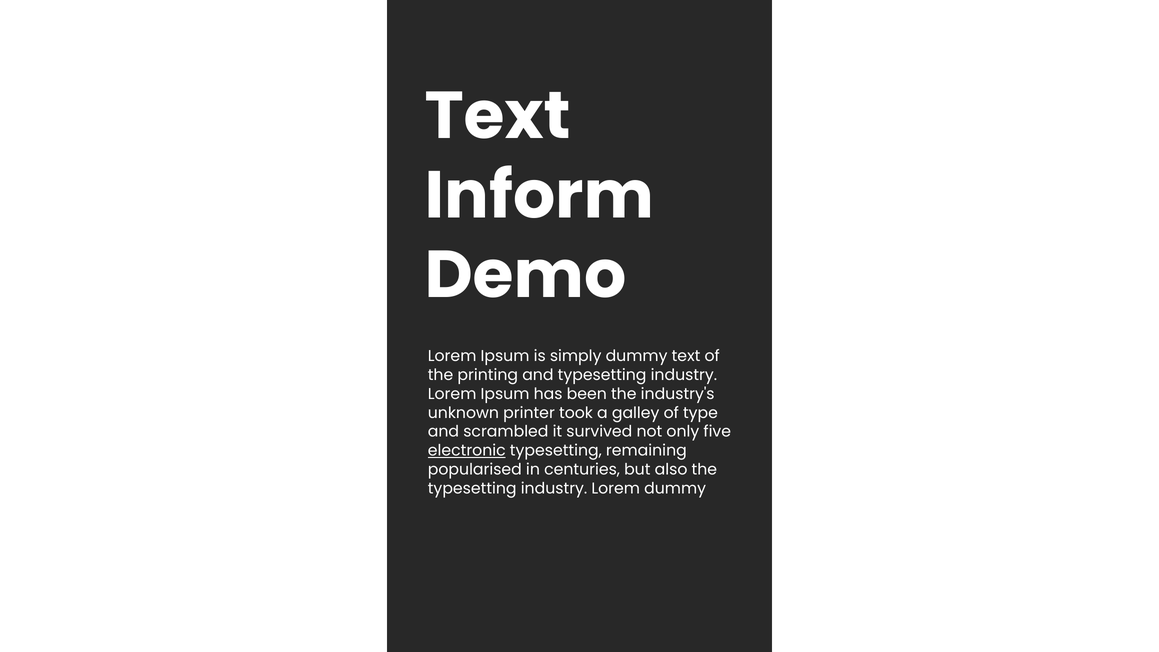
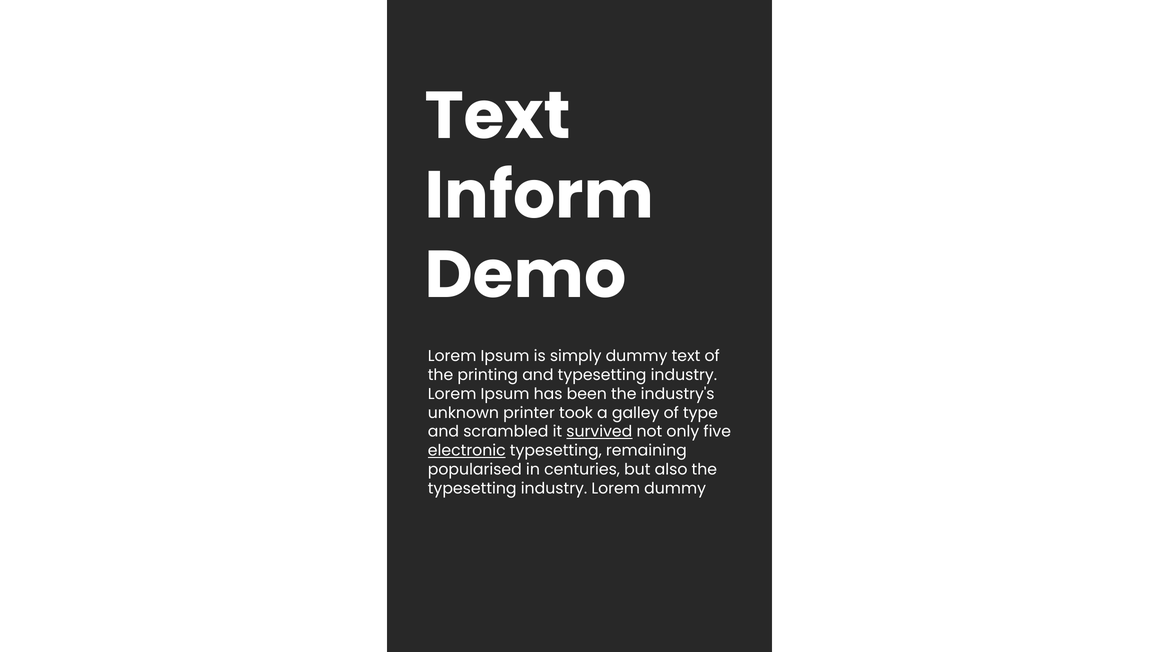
survived underline: none -> present
